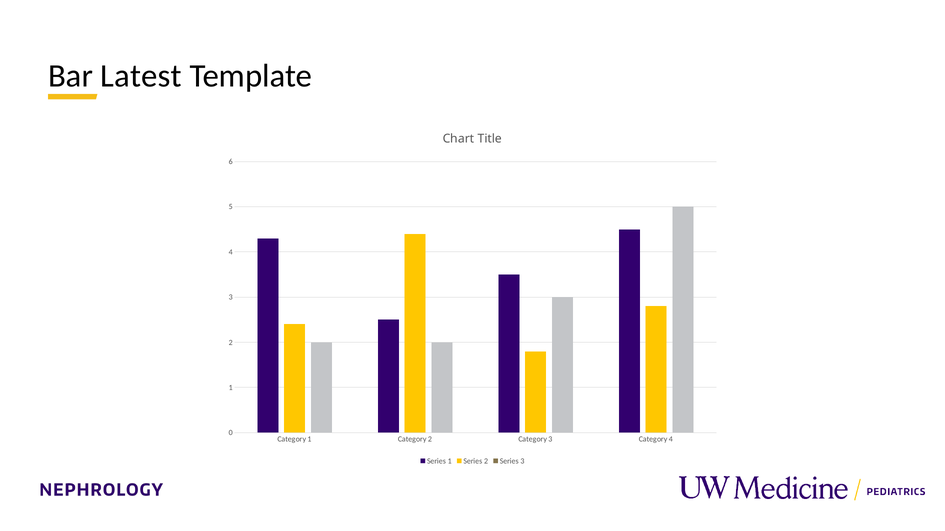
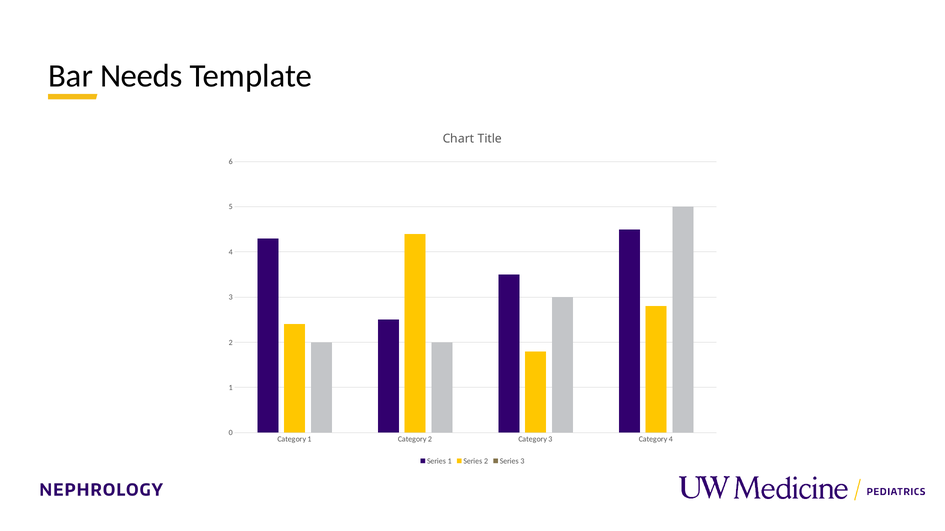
Latest: Latest -> Needs
